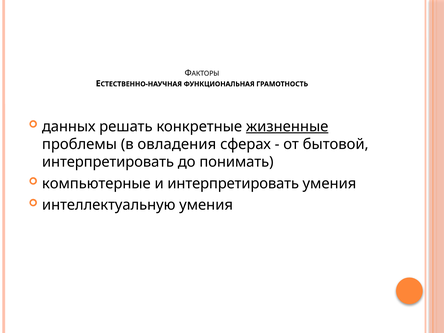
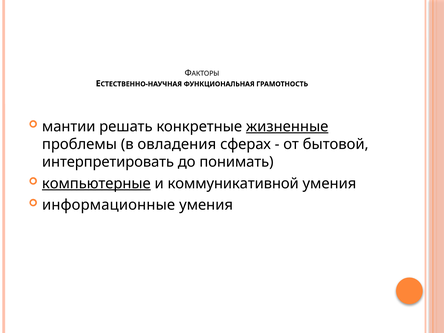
данных: данных -> мантии
компьютерные underline: none -> present
и интерпретировать: интерпретировать -> коммуникативной
интеллектуальную: интеллектуальную -> информационные
